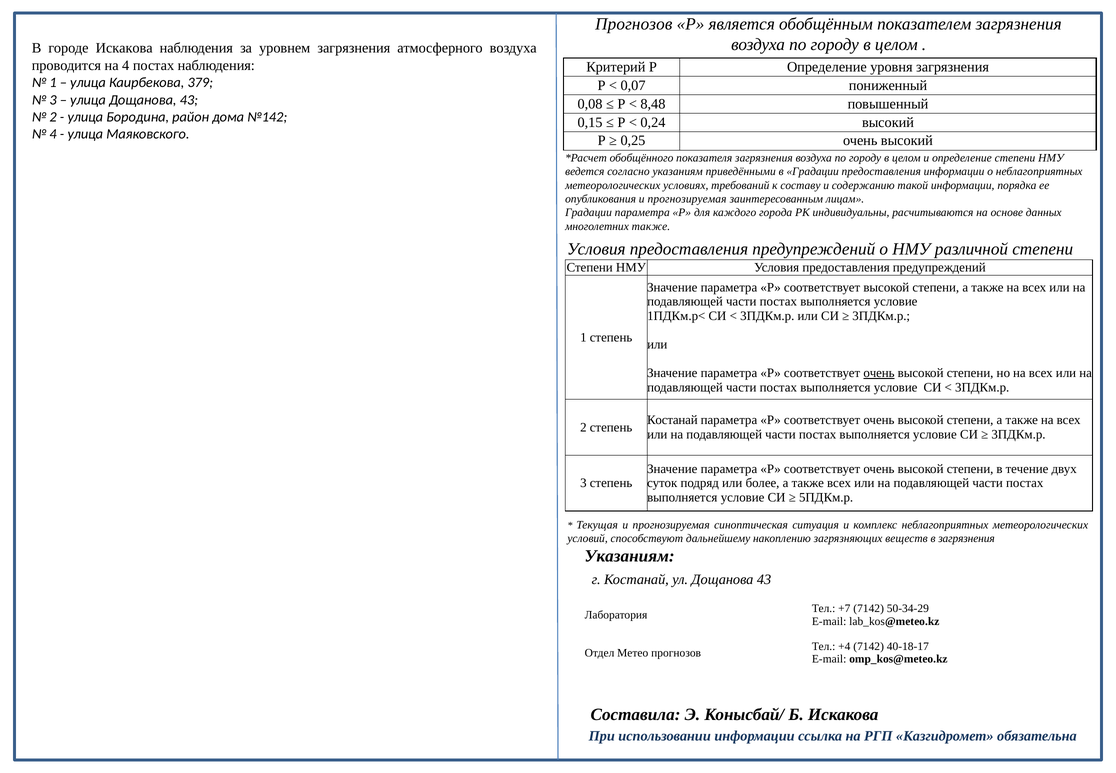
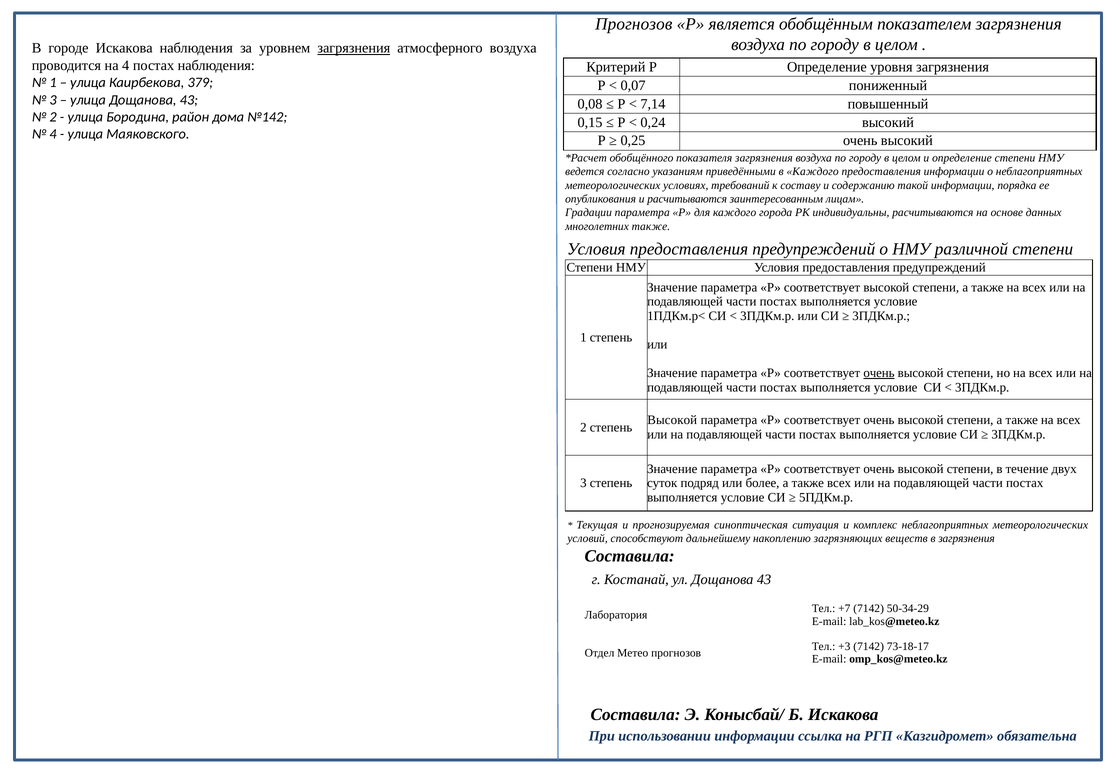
загрязнения at (354, 48) underline: none -> present
8,48: 8,48 -> 7,14
в Градации: Градации -> Каждого
опубликования и прогнозируемая: прогнозируемая -> расчитываются
Костанай at (672, 420): Костанай -> Высокой
Указаниям at (630, 556): Указаниям -> Составила
+4: +4 -> +3
40-18-17: 40-18-17 -> 73-18-17
